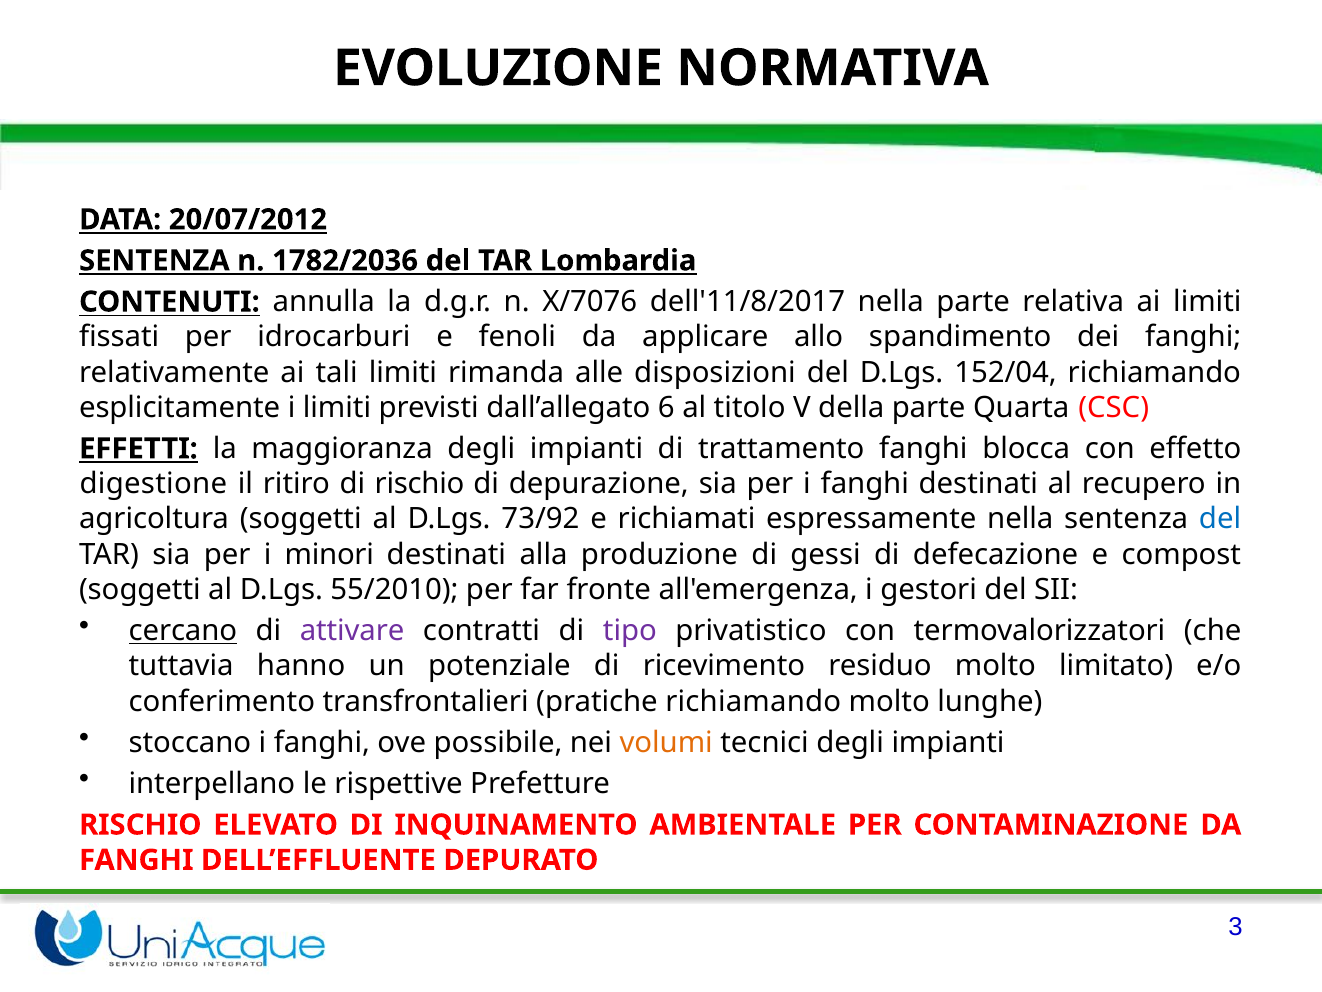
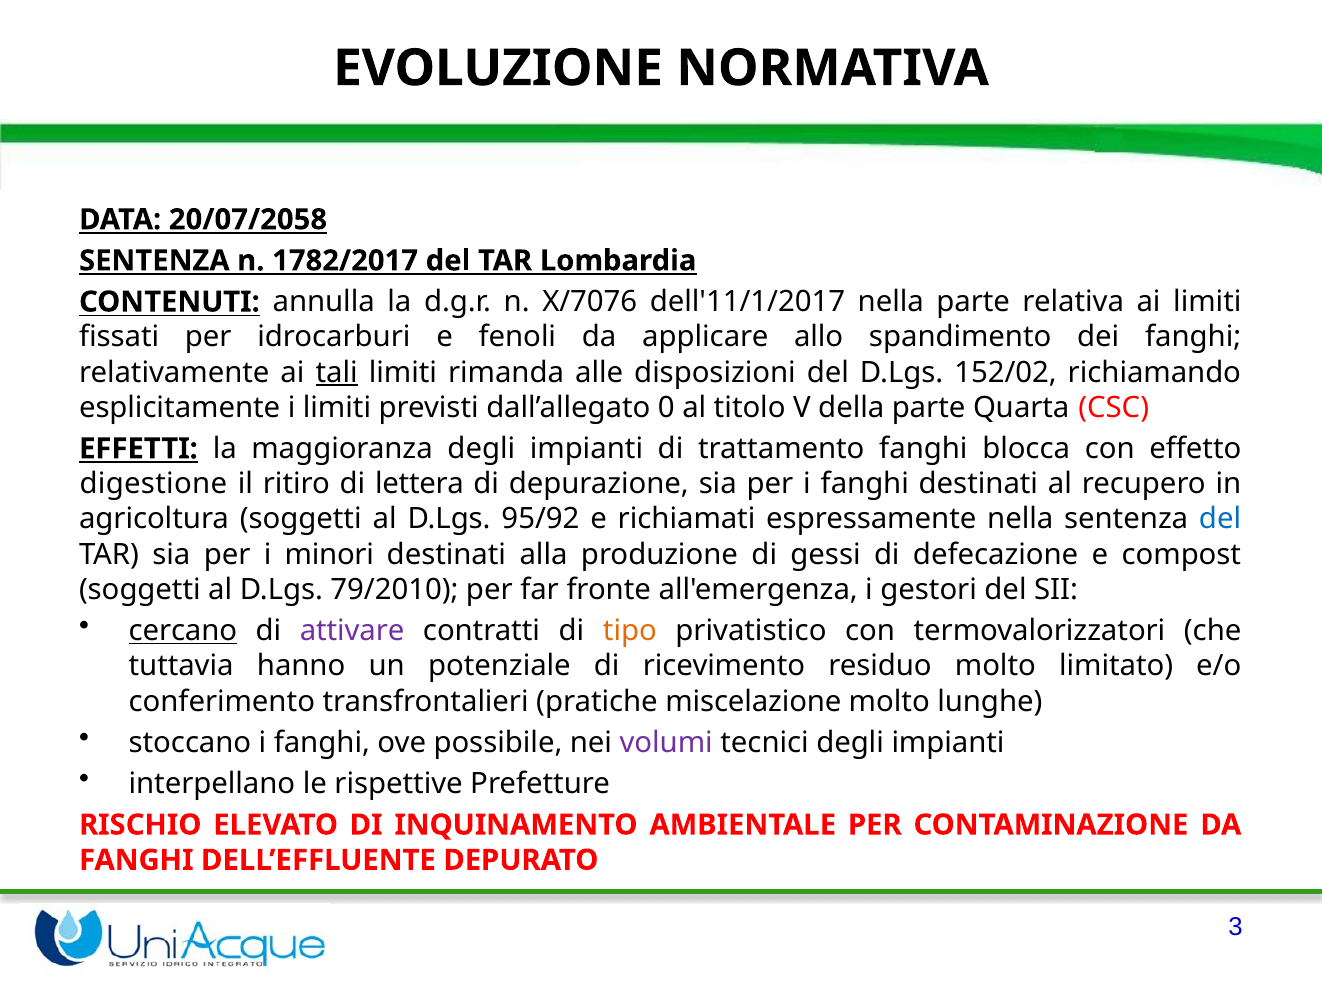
20/07/2012: 20/07/2012 -> 20/07/2058
1782/2036: 1782/2036 -> 1782/2017
dell'11/8/2017: dell'11/8/2017 -> dell'11/1/2017
tali underline: none -> present
152/04: 152/04 -> 152/02
6: 6 -> 0
di rischio: rischio -> lettera
73/92: 73/92 -> 95/92
55/2010: 55/2010 -> 79/2010
tipo colour: purple -> orange
pratiche richiamando: richiamando -> miscelazione
volumi colour: orange -> purple
